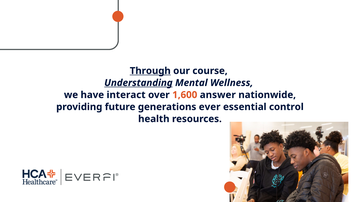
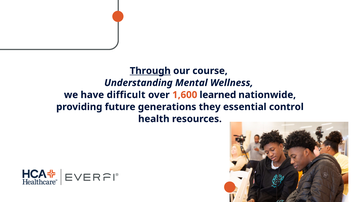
Understanding underline: present -> none
interact: interact -> difficult
answer: answer -> learned
ever: ever -> they
